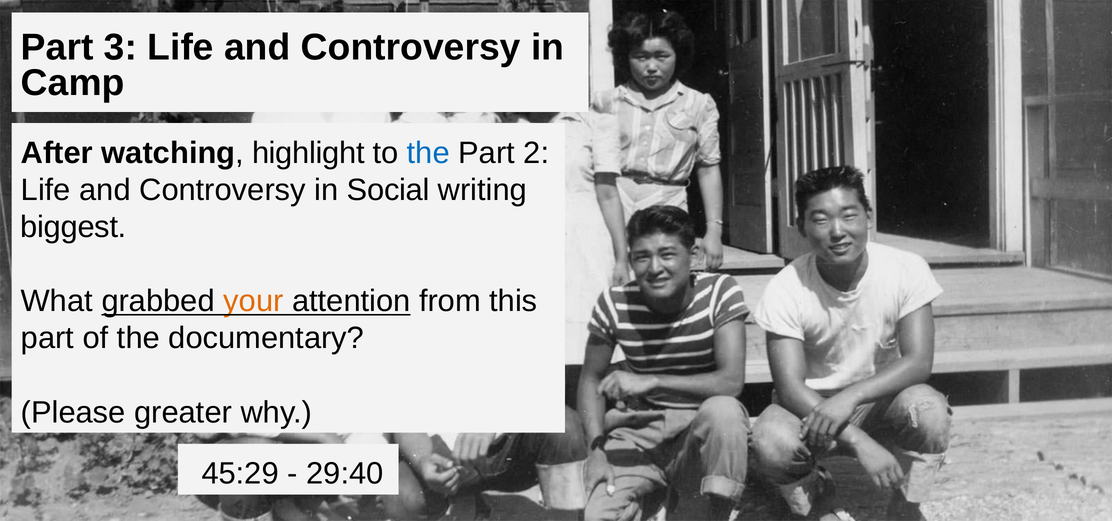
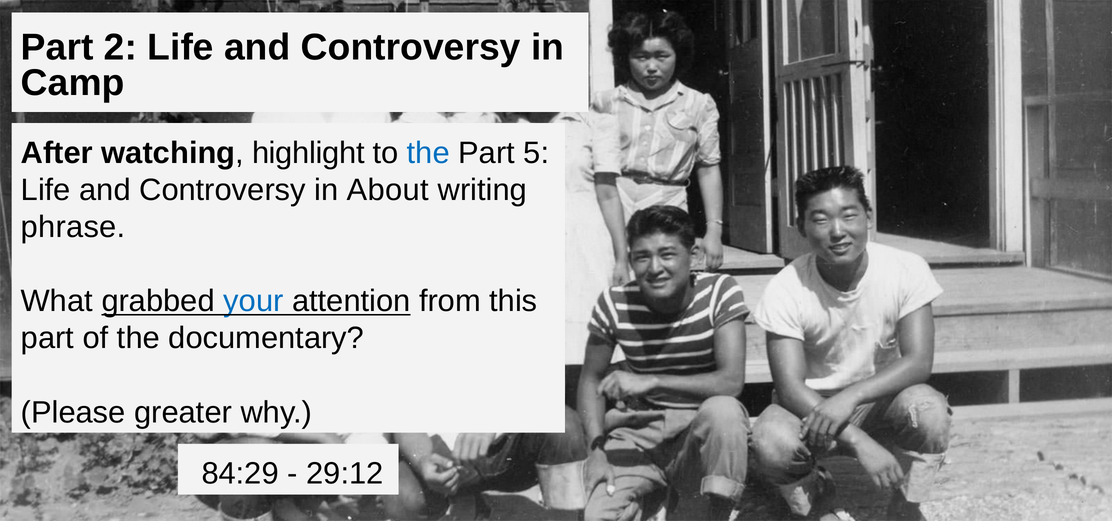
3: 3 -> 2
2: 2 -> 5
Social: Social -> About
biggest: biggest -> phrase
your colour: orange -> blue
45:29: 45:29 -> 84:29
29:40: 29:40 -> 29:12
